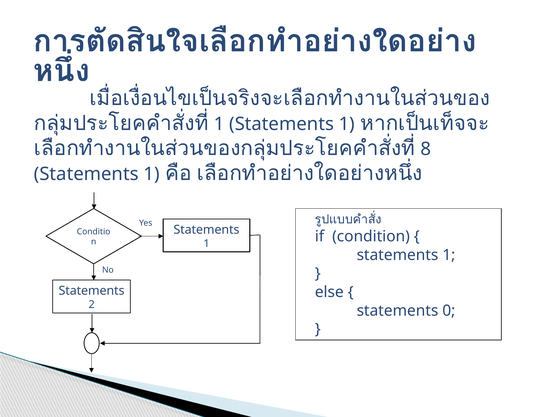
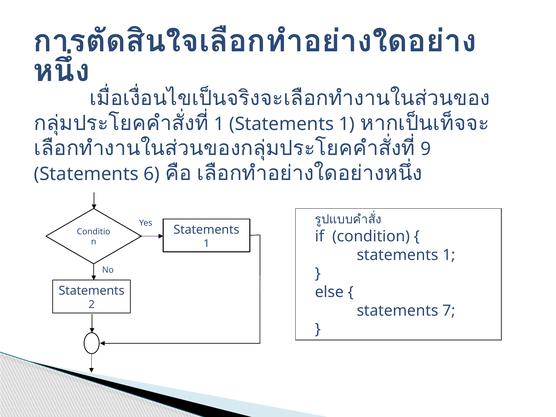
8: 8 -> 9
1 at (151, 174): 1 -> 6
0: 0 -> 7
